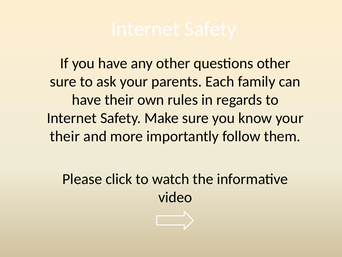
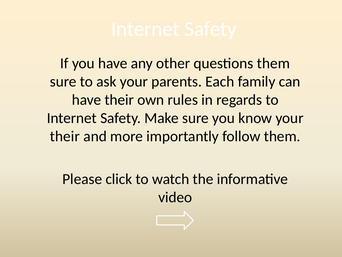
questions other: other -> them
